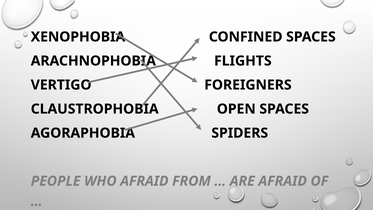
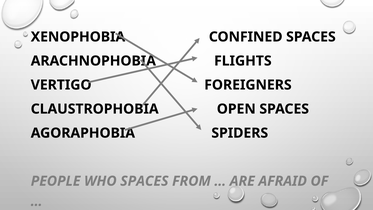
WHO AFRAID: AFRAID -> SPACES
